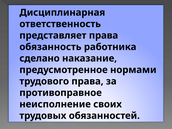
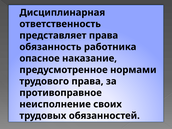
сделано: сделано -> опасное
